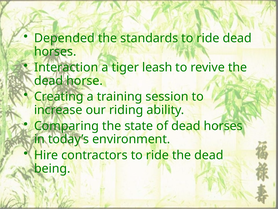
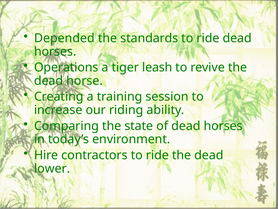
Interaction: Interaction -> Operations
being: being -> lower
